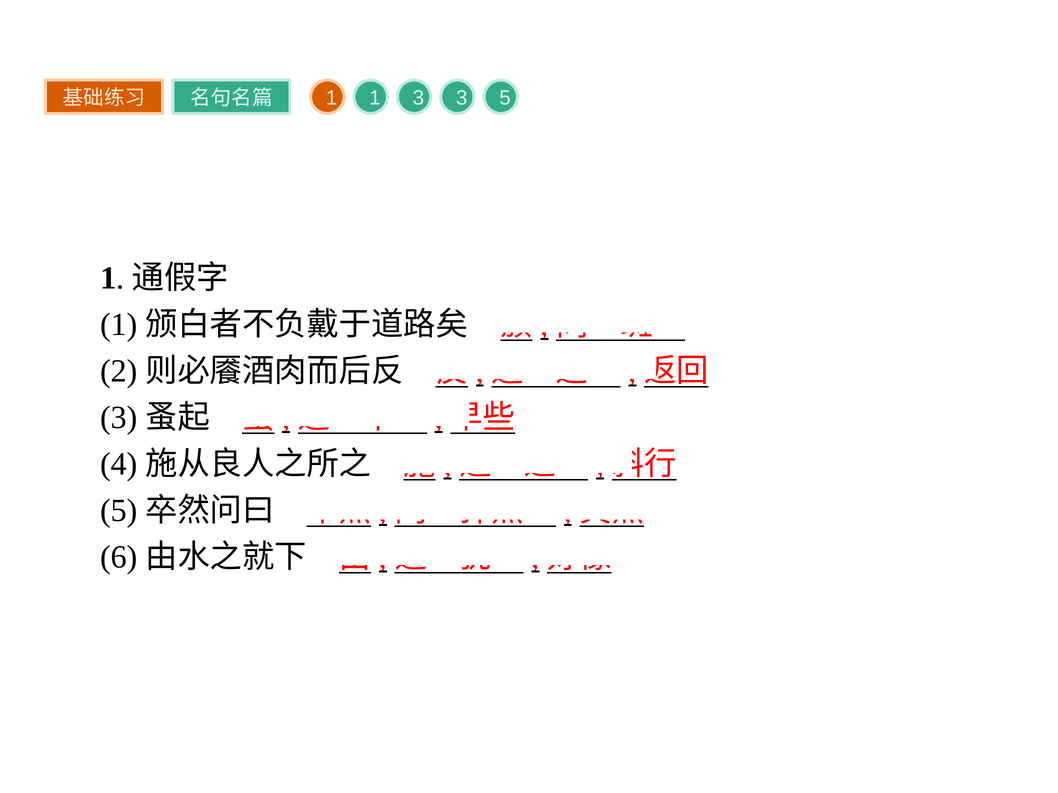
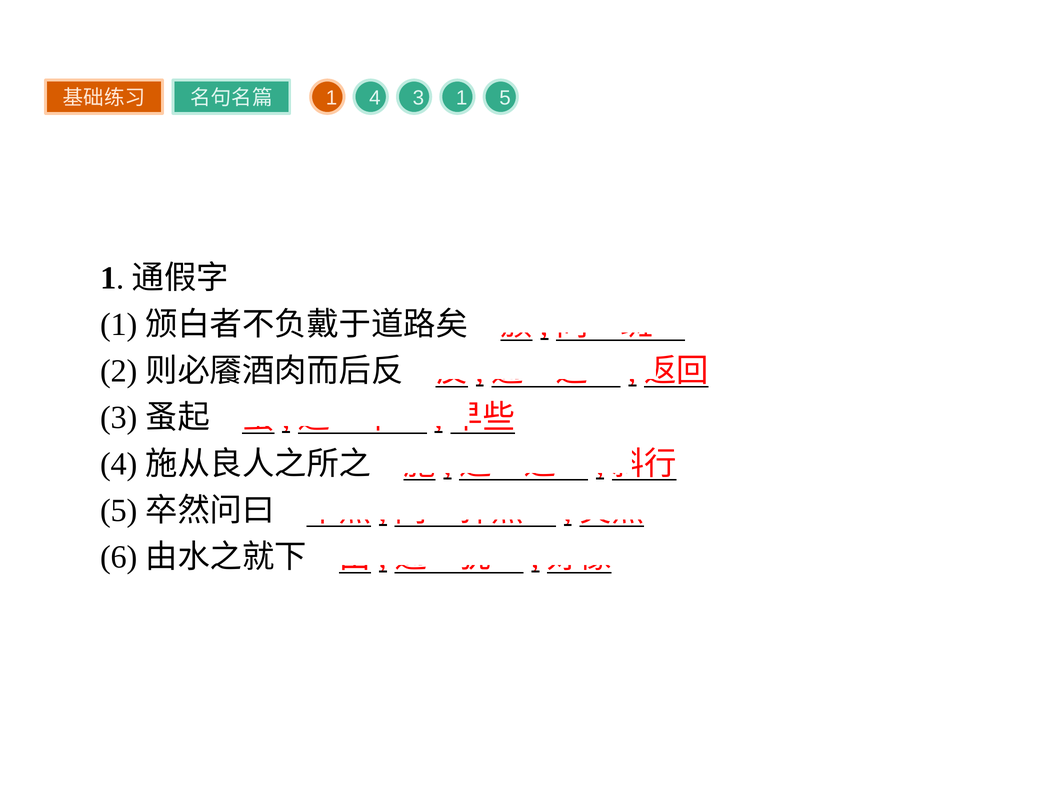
1 1: 1 -> 4
3 3: 3 -> 1
